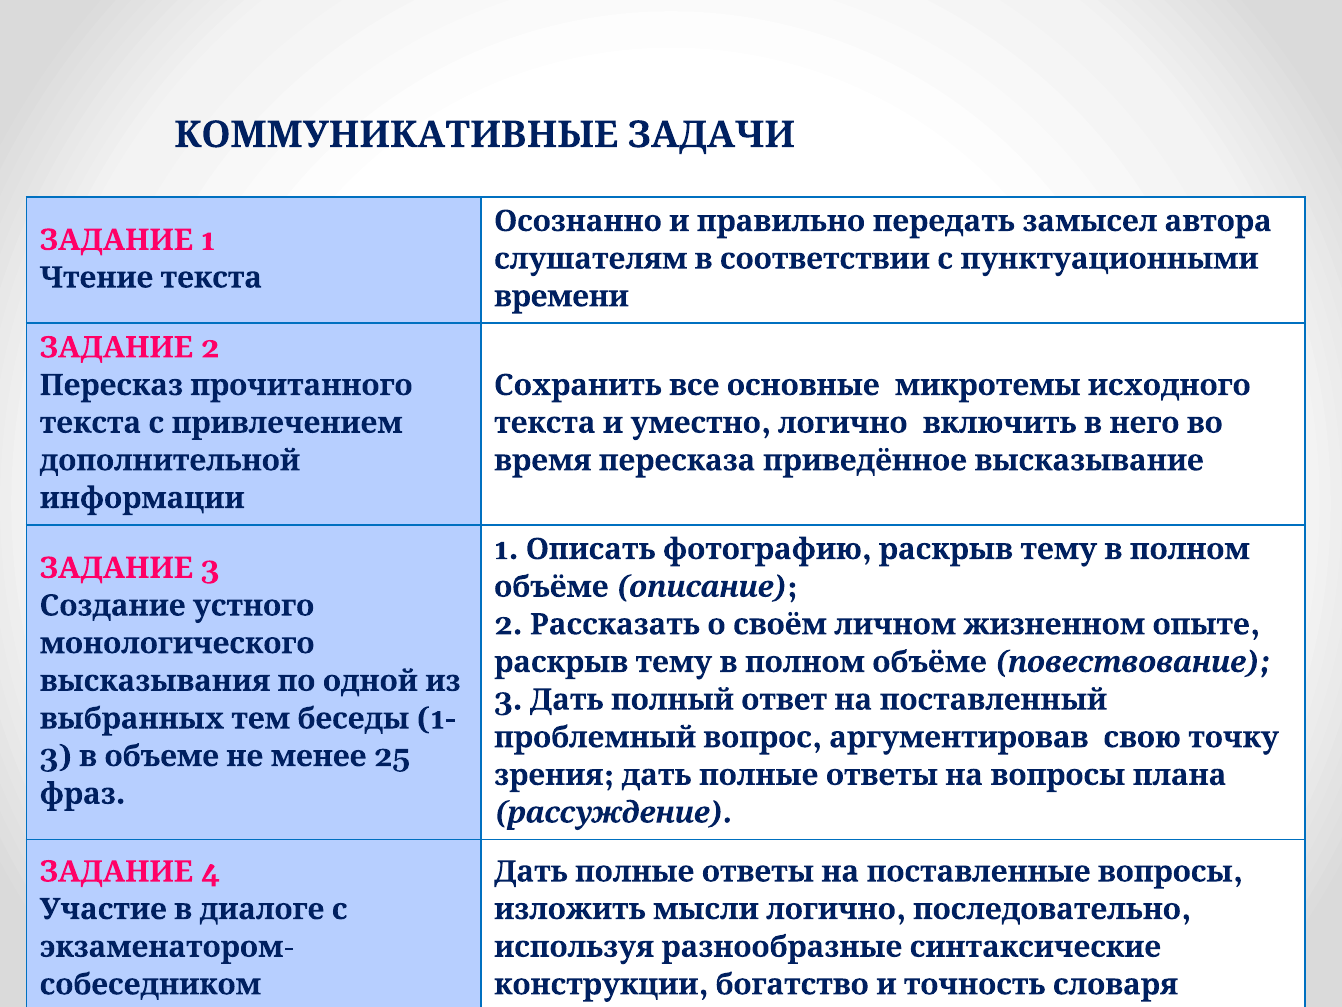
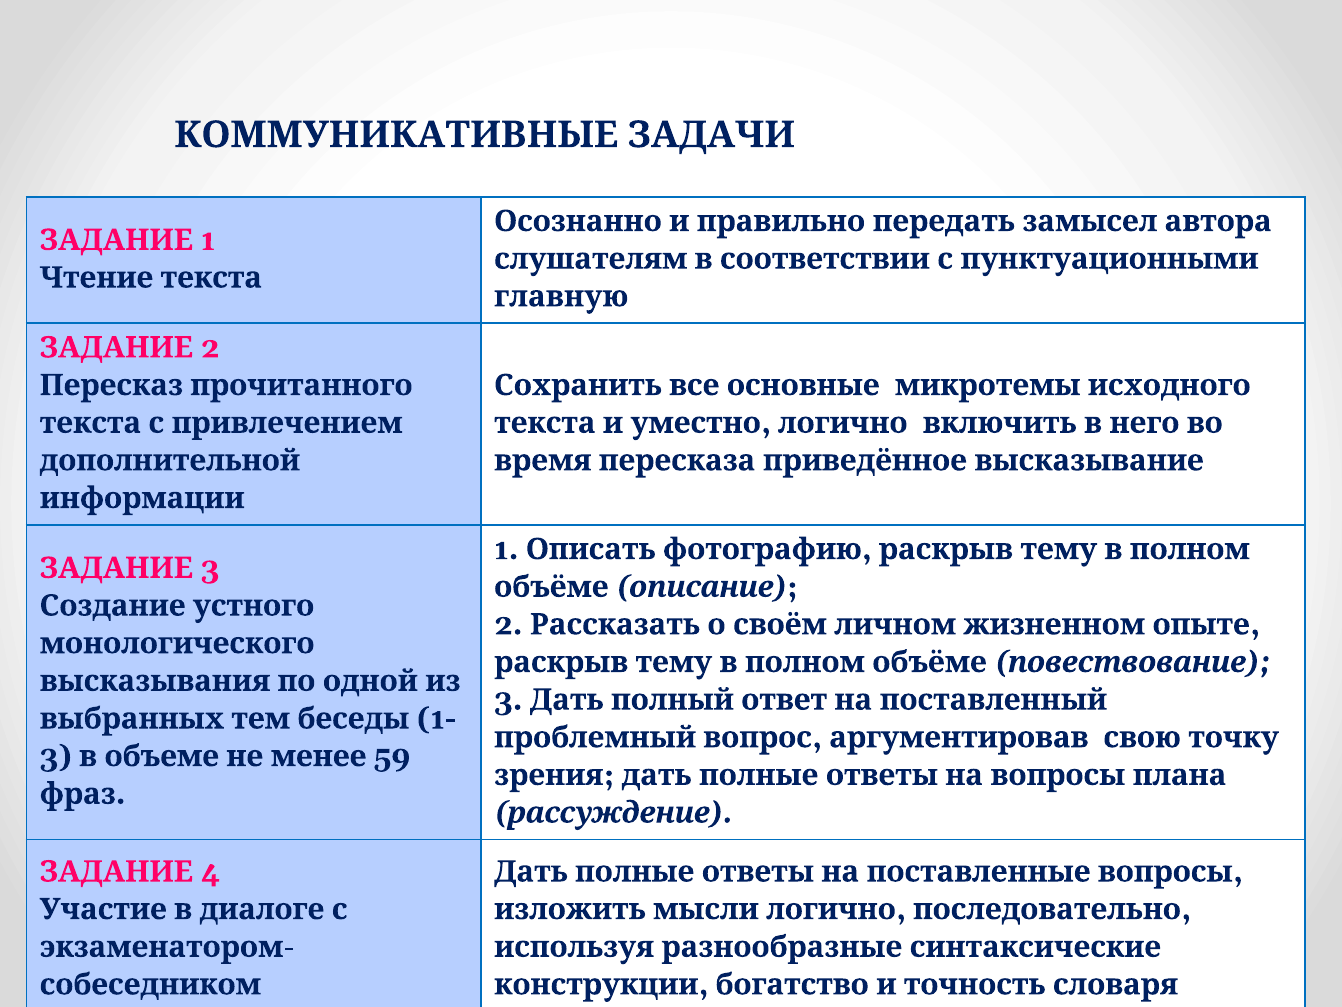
времени: времени -> главную
25: 25 -> 59
